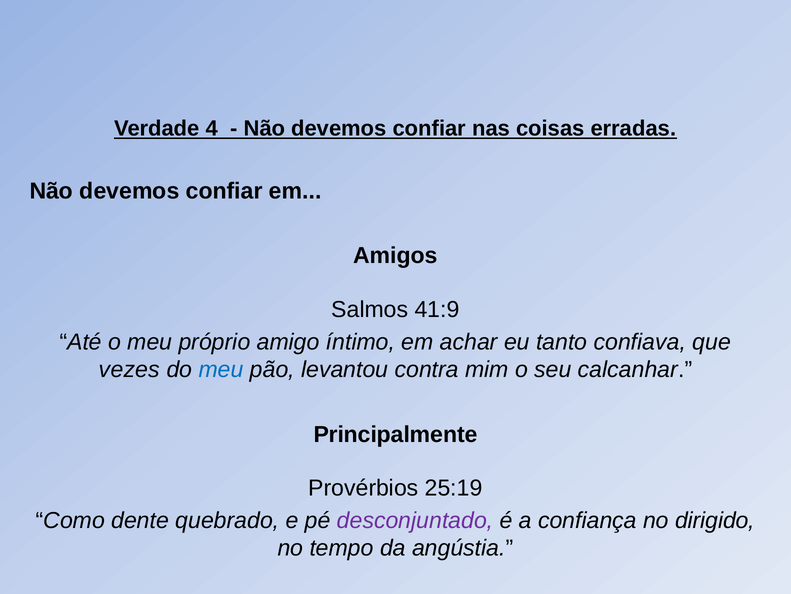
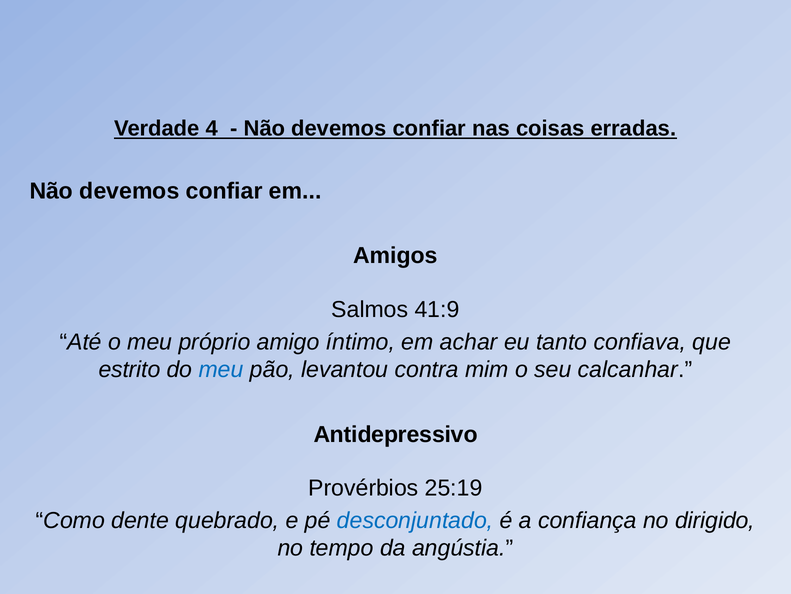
vezes: vezes -> estrito
Principalmente: Principalmente -> Antidepressivo
desconjuntado colour: purple -> blue
